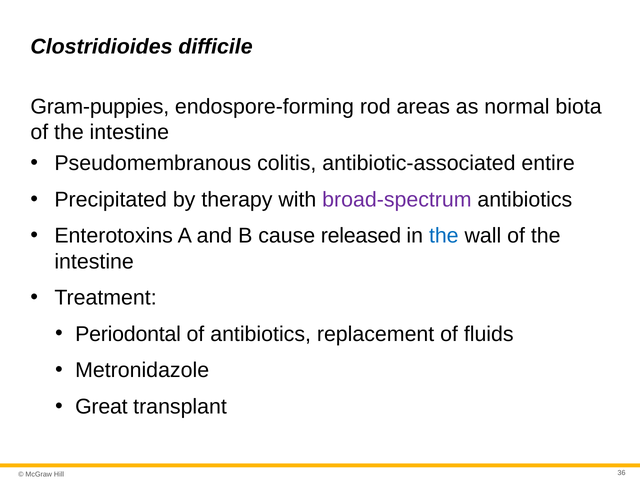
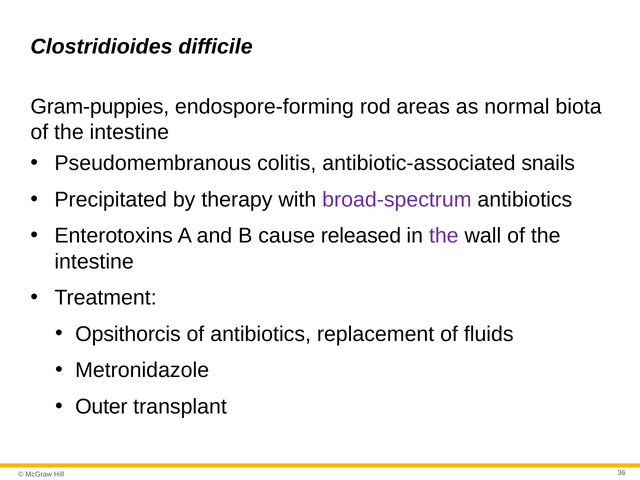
entire: entire -> snails
the at (444, 236) colour: blue -> purple
Periodontal: Periodontal -> Opsithorcis
Great: Great -> Outer
